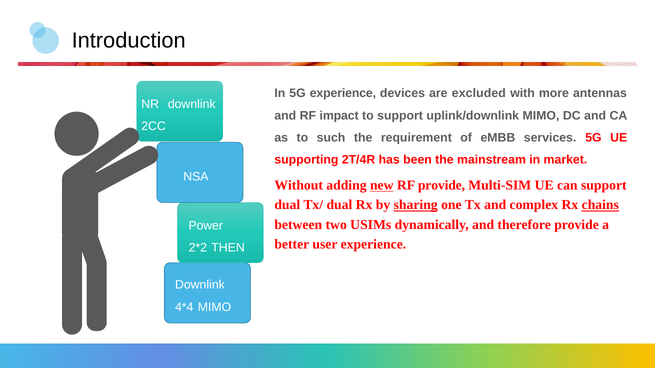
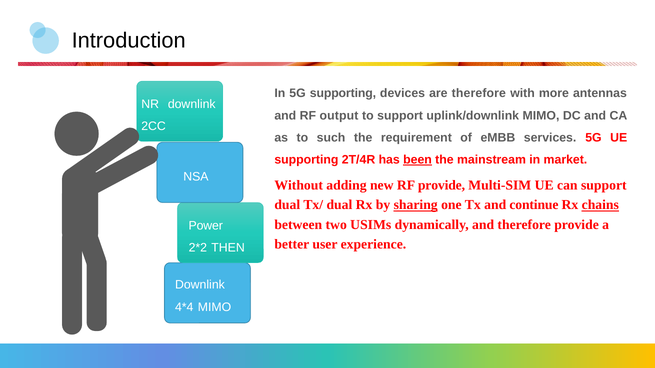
5G experience: experience -> supporting
are excluded: excluded -> therefore
impact: impact -> output
been underline: none -> present
new underline: present -> none
complex: complex -> continue
